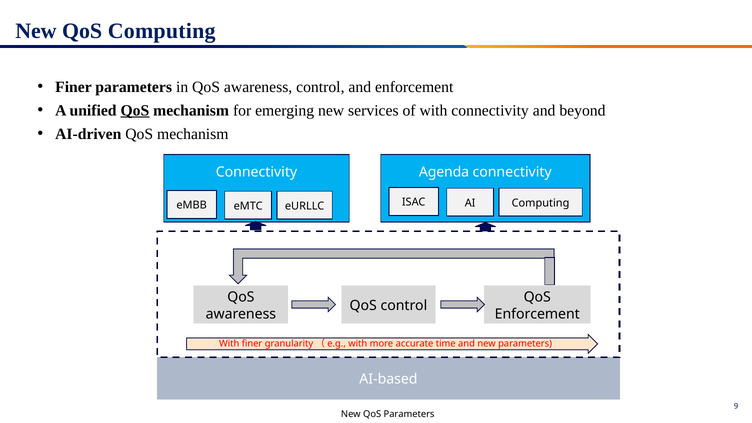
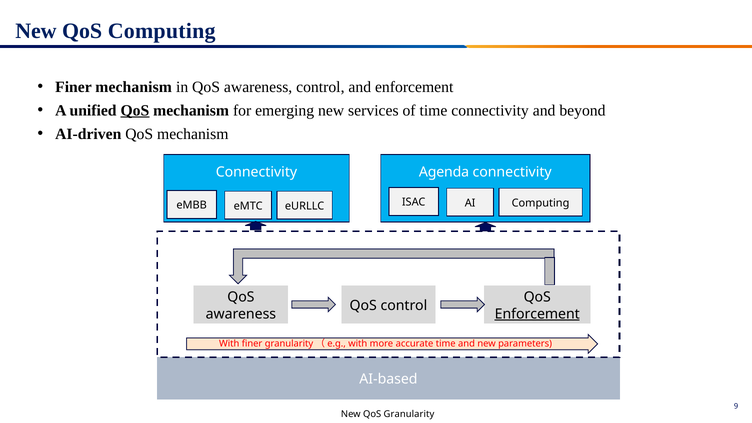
Finer parameters: parameters -> mechanism
of with: with -> time
Enforcement at (537, 314) underline: none -> present
QoS Parameters: Parameters -> Granularity
